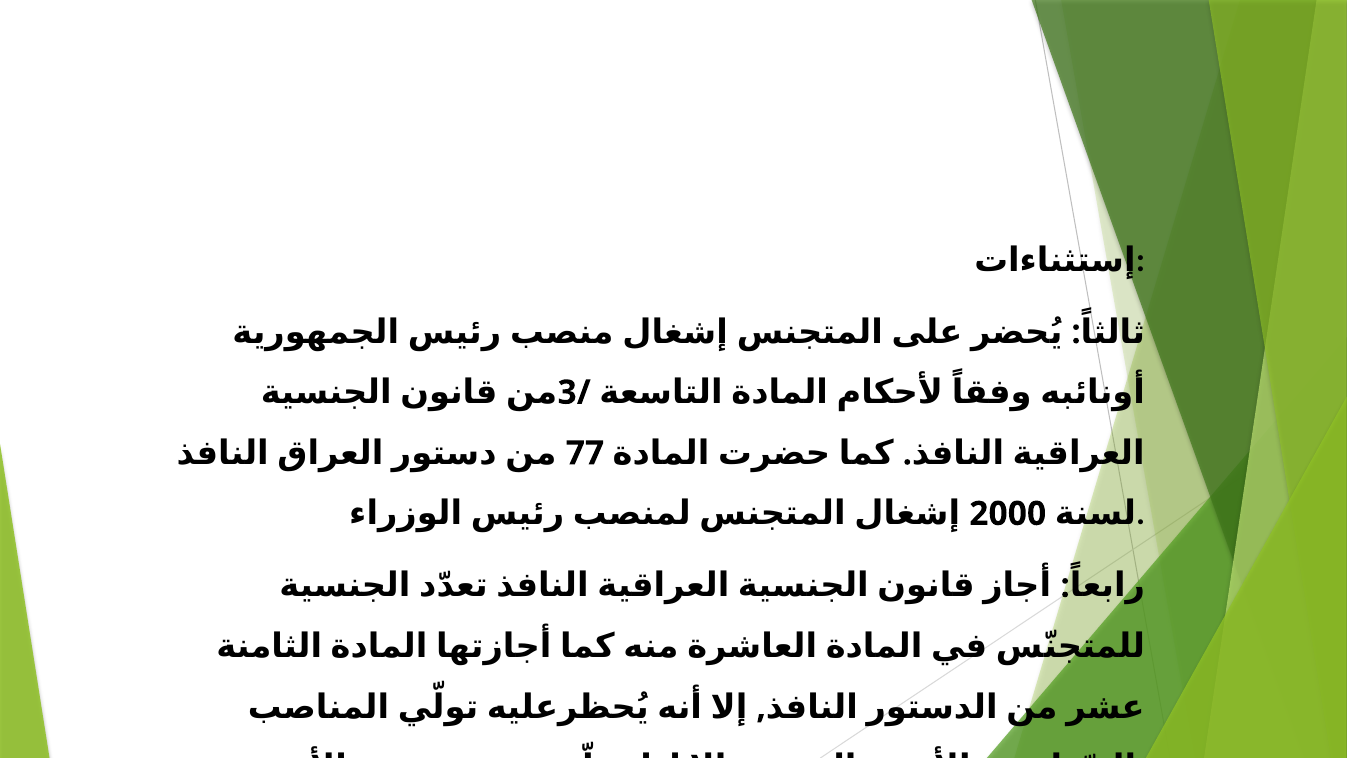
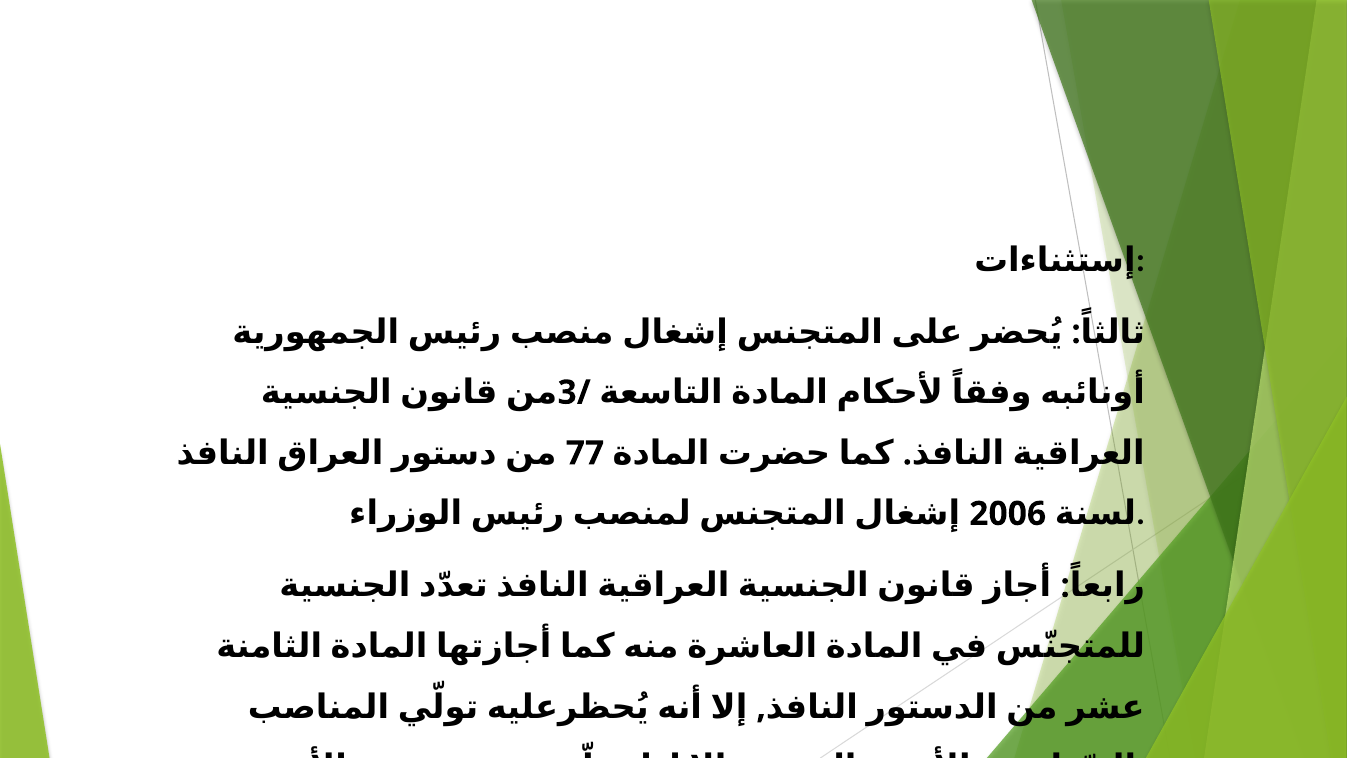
2000: 2000 -> 2006
